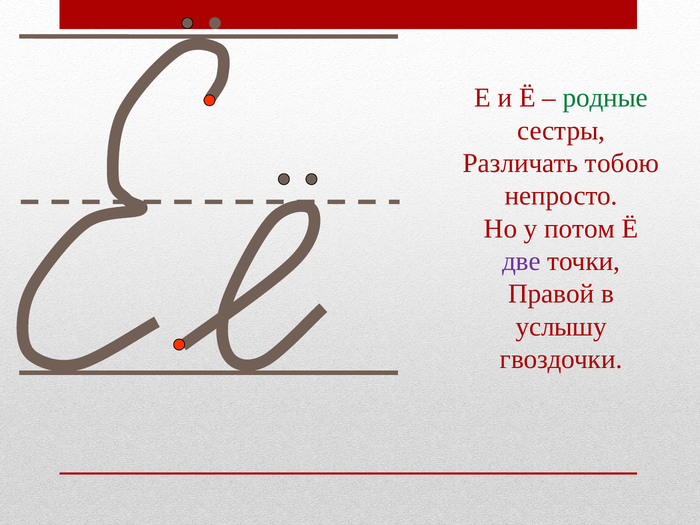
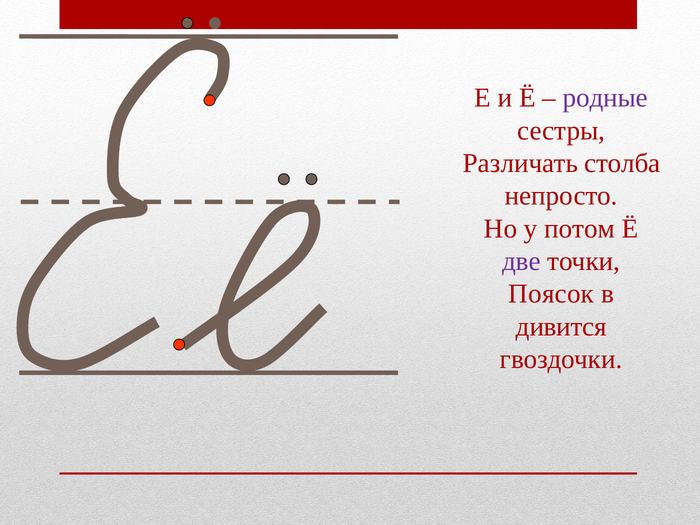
родные colour: green -> purple
тобою: тобою -> столба
Правой: Правой -> Поясок
услышу: услышу -> дивится
